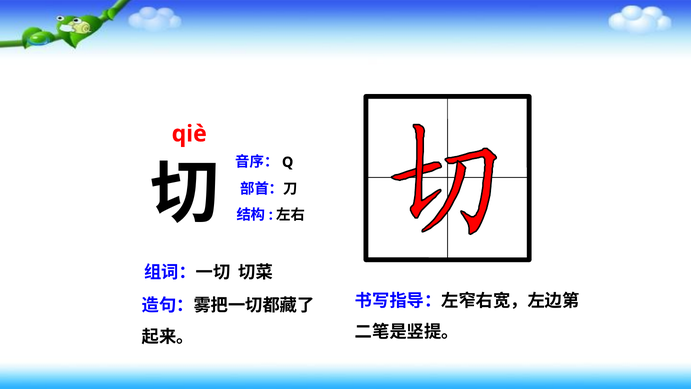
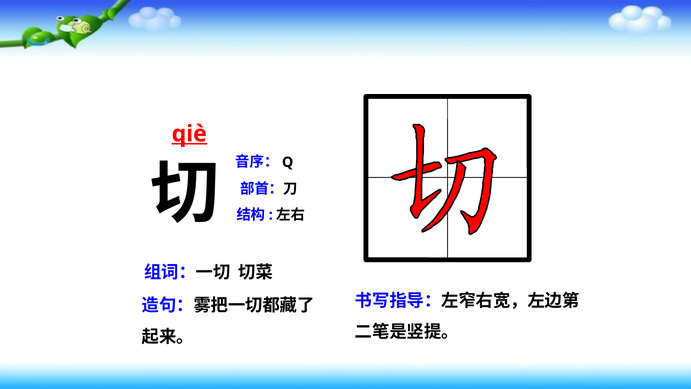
qiè underline: none -> present
